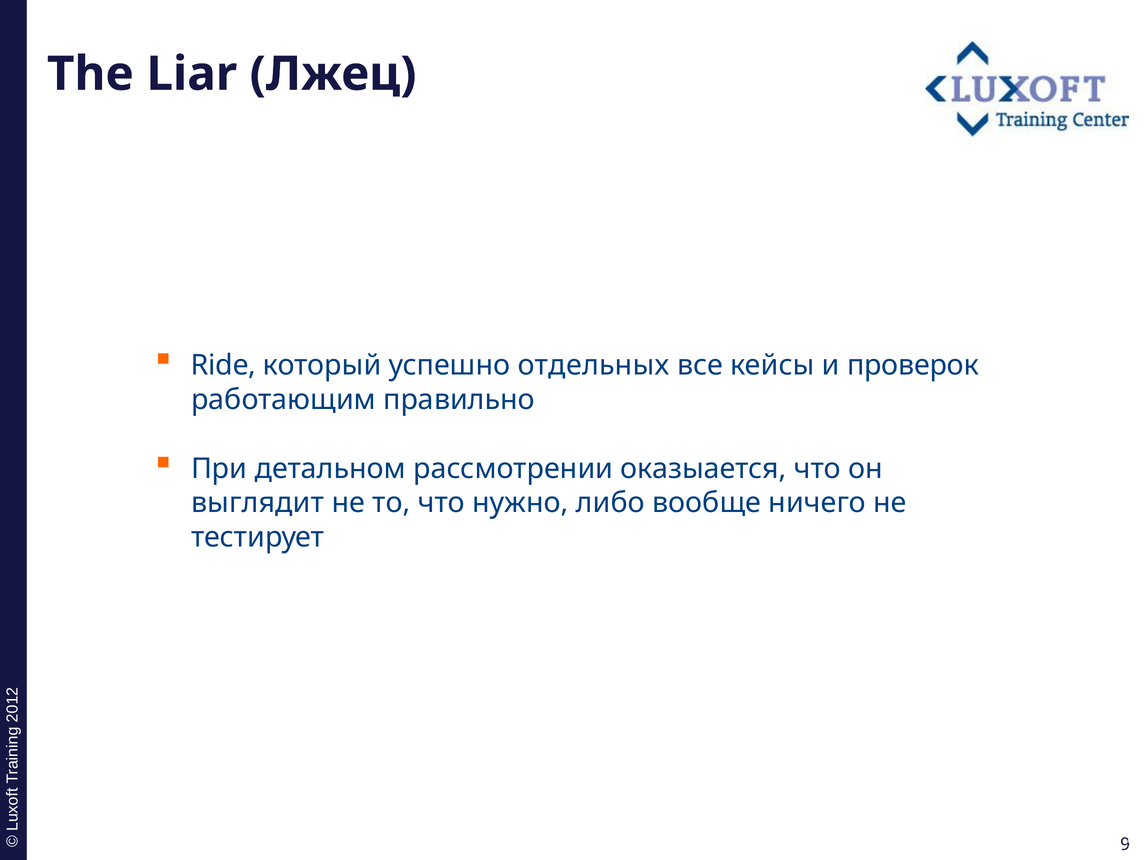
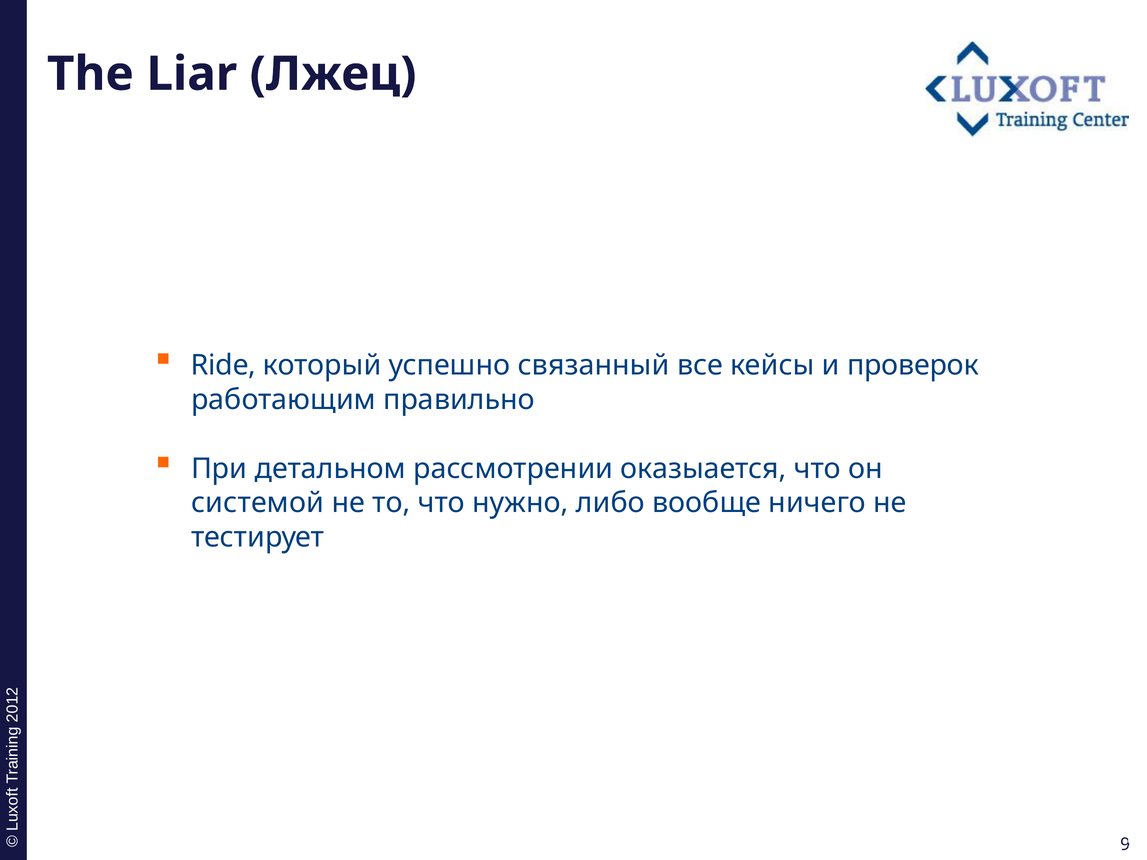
отдельных: отдельных -> связанный
выглядит: выглядит -> системой
